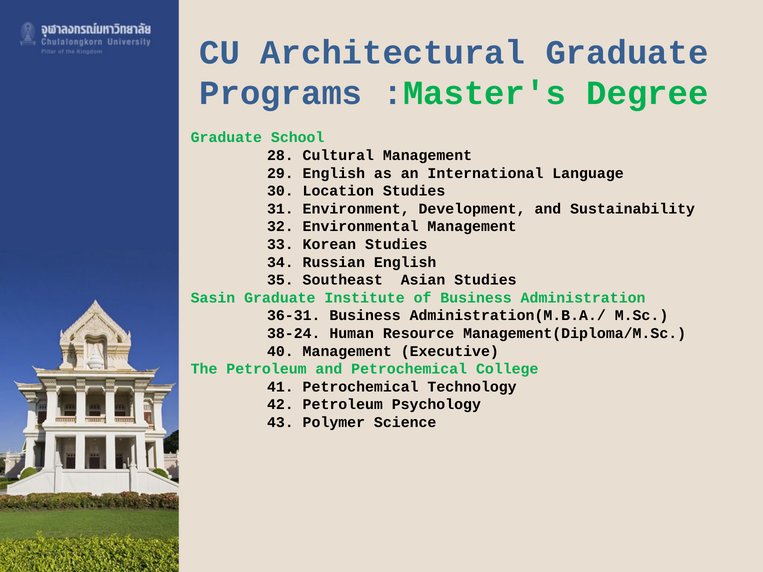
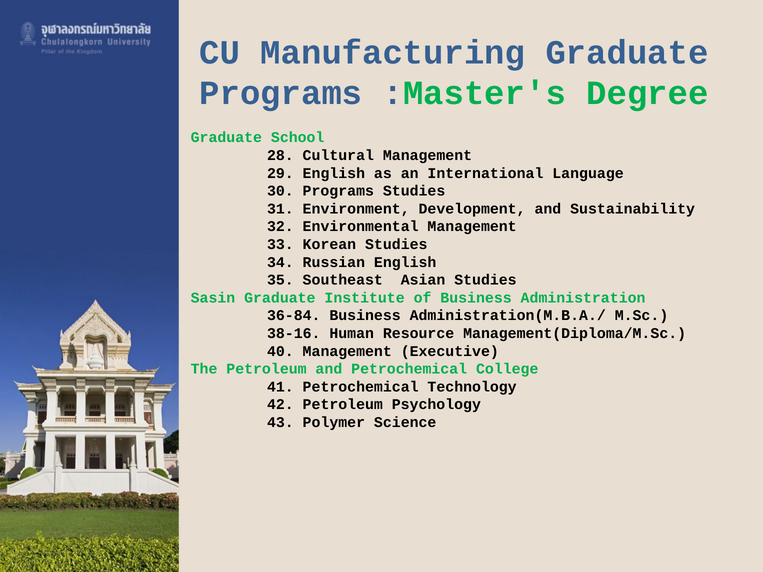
Architectural: Architectural -> Manufacturing
30 Location: Location -> Programs
36-31: 36-31 -> 36-84
38-24: 38-24 -> 38-16
